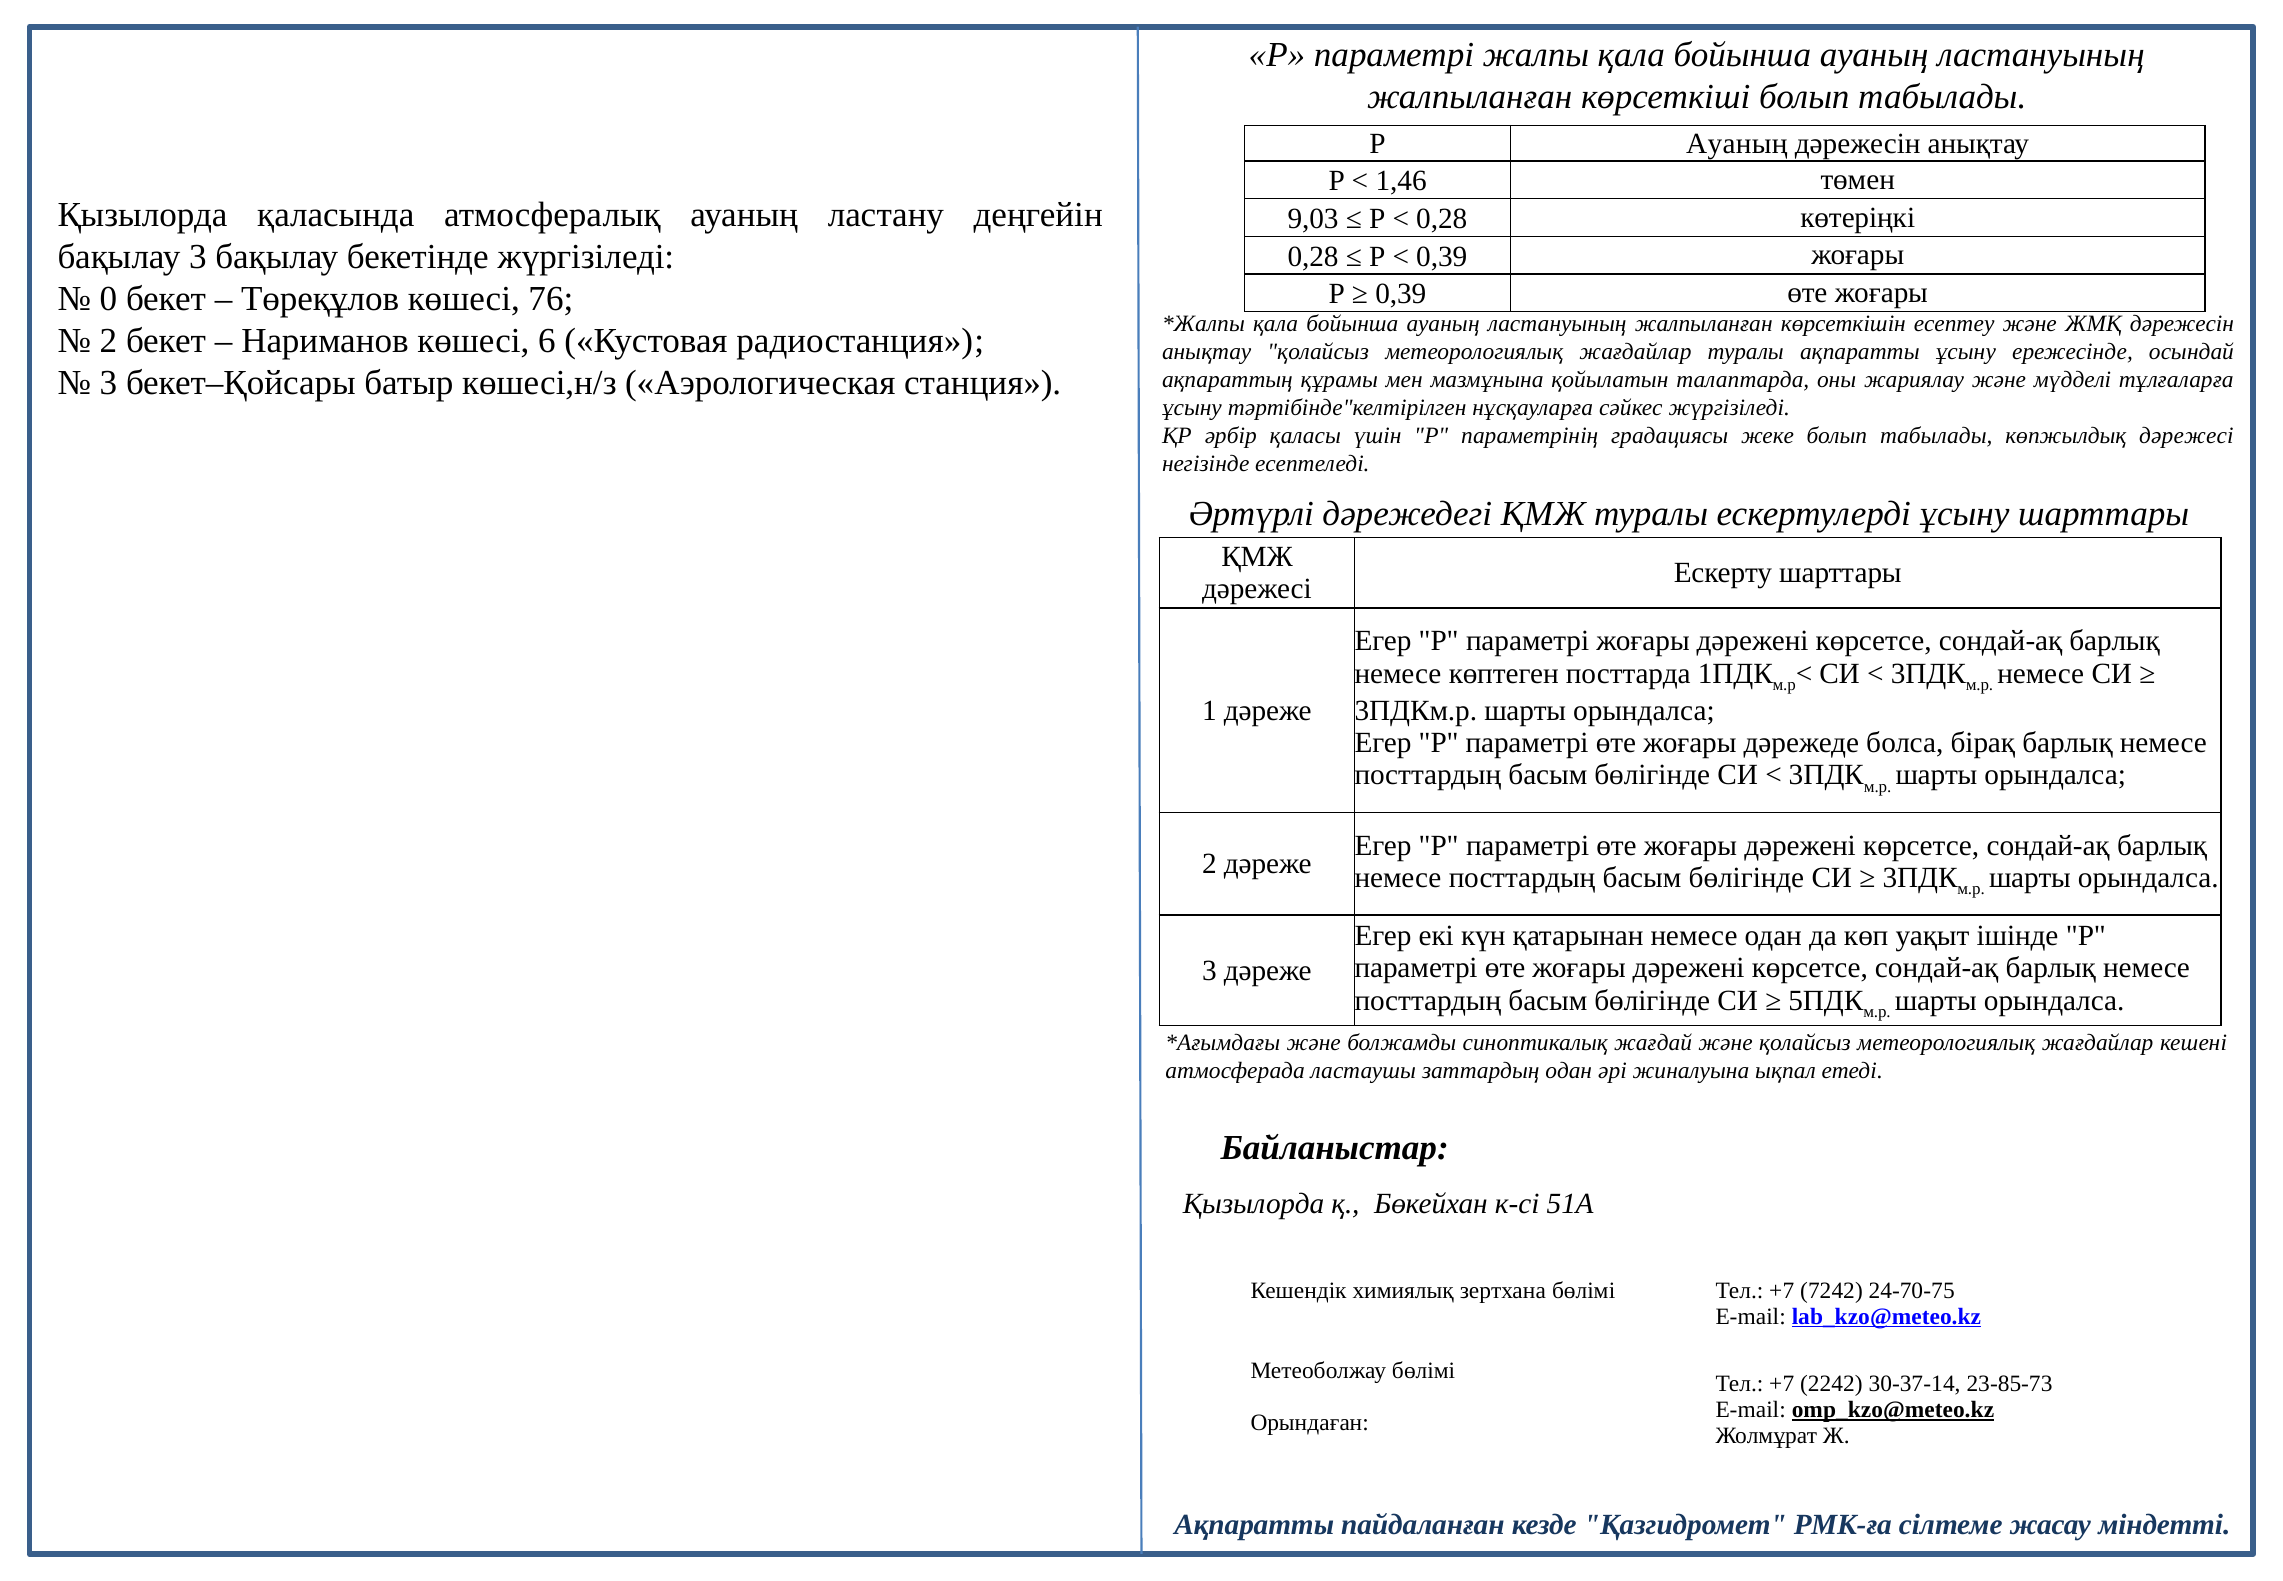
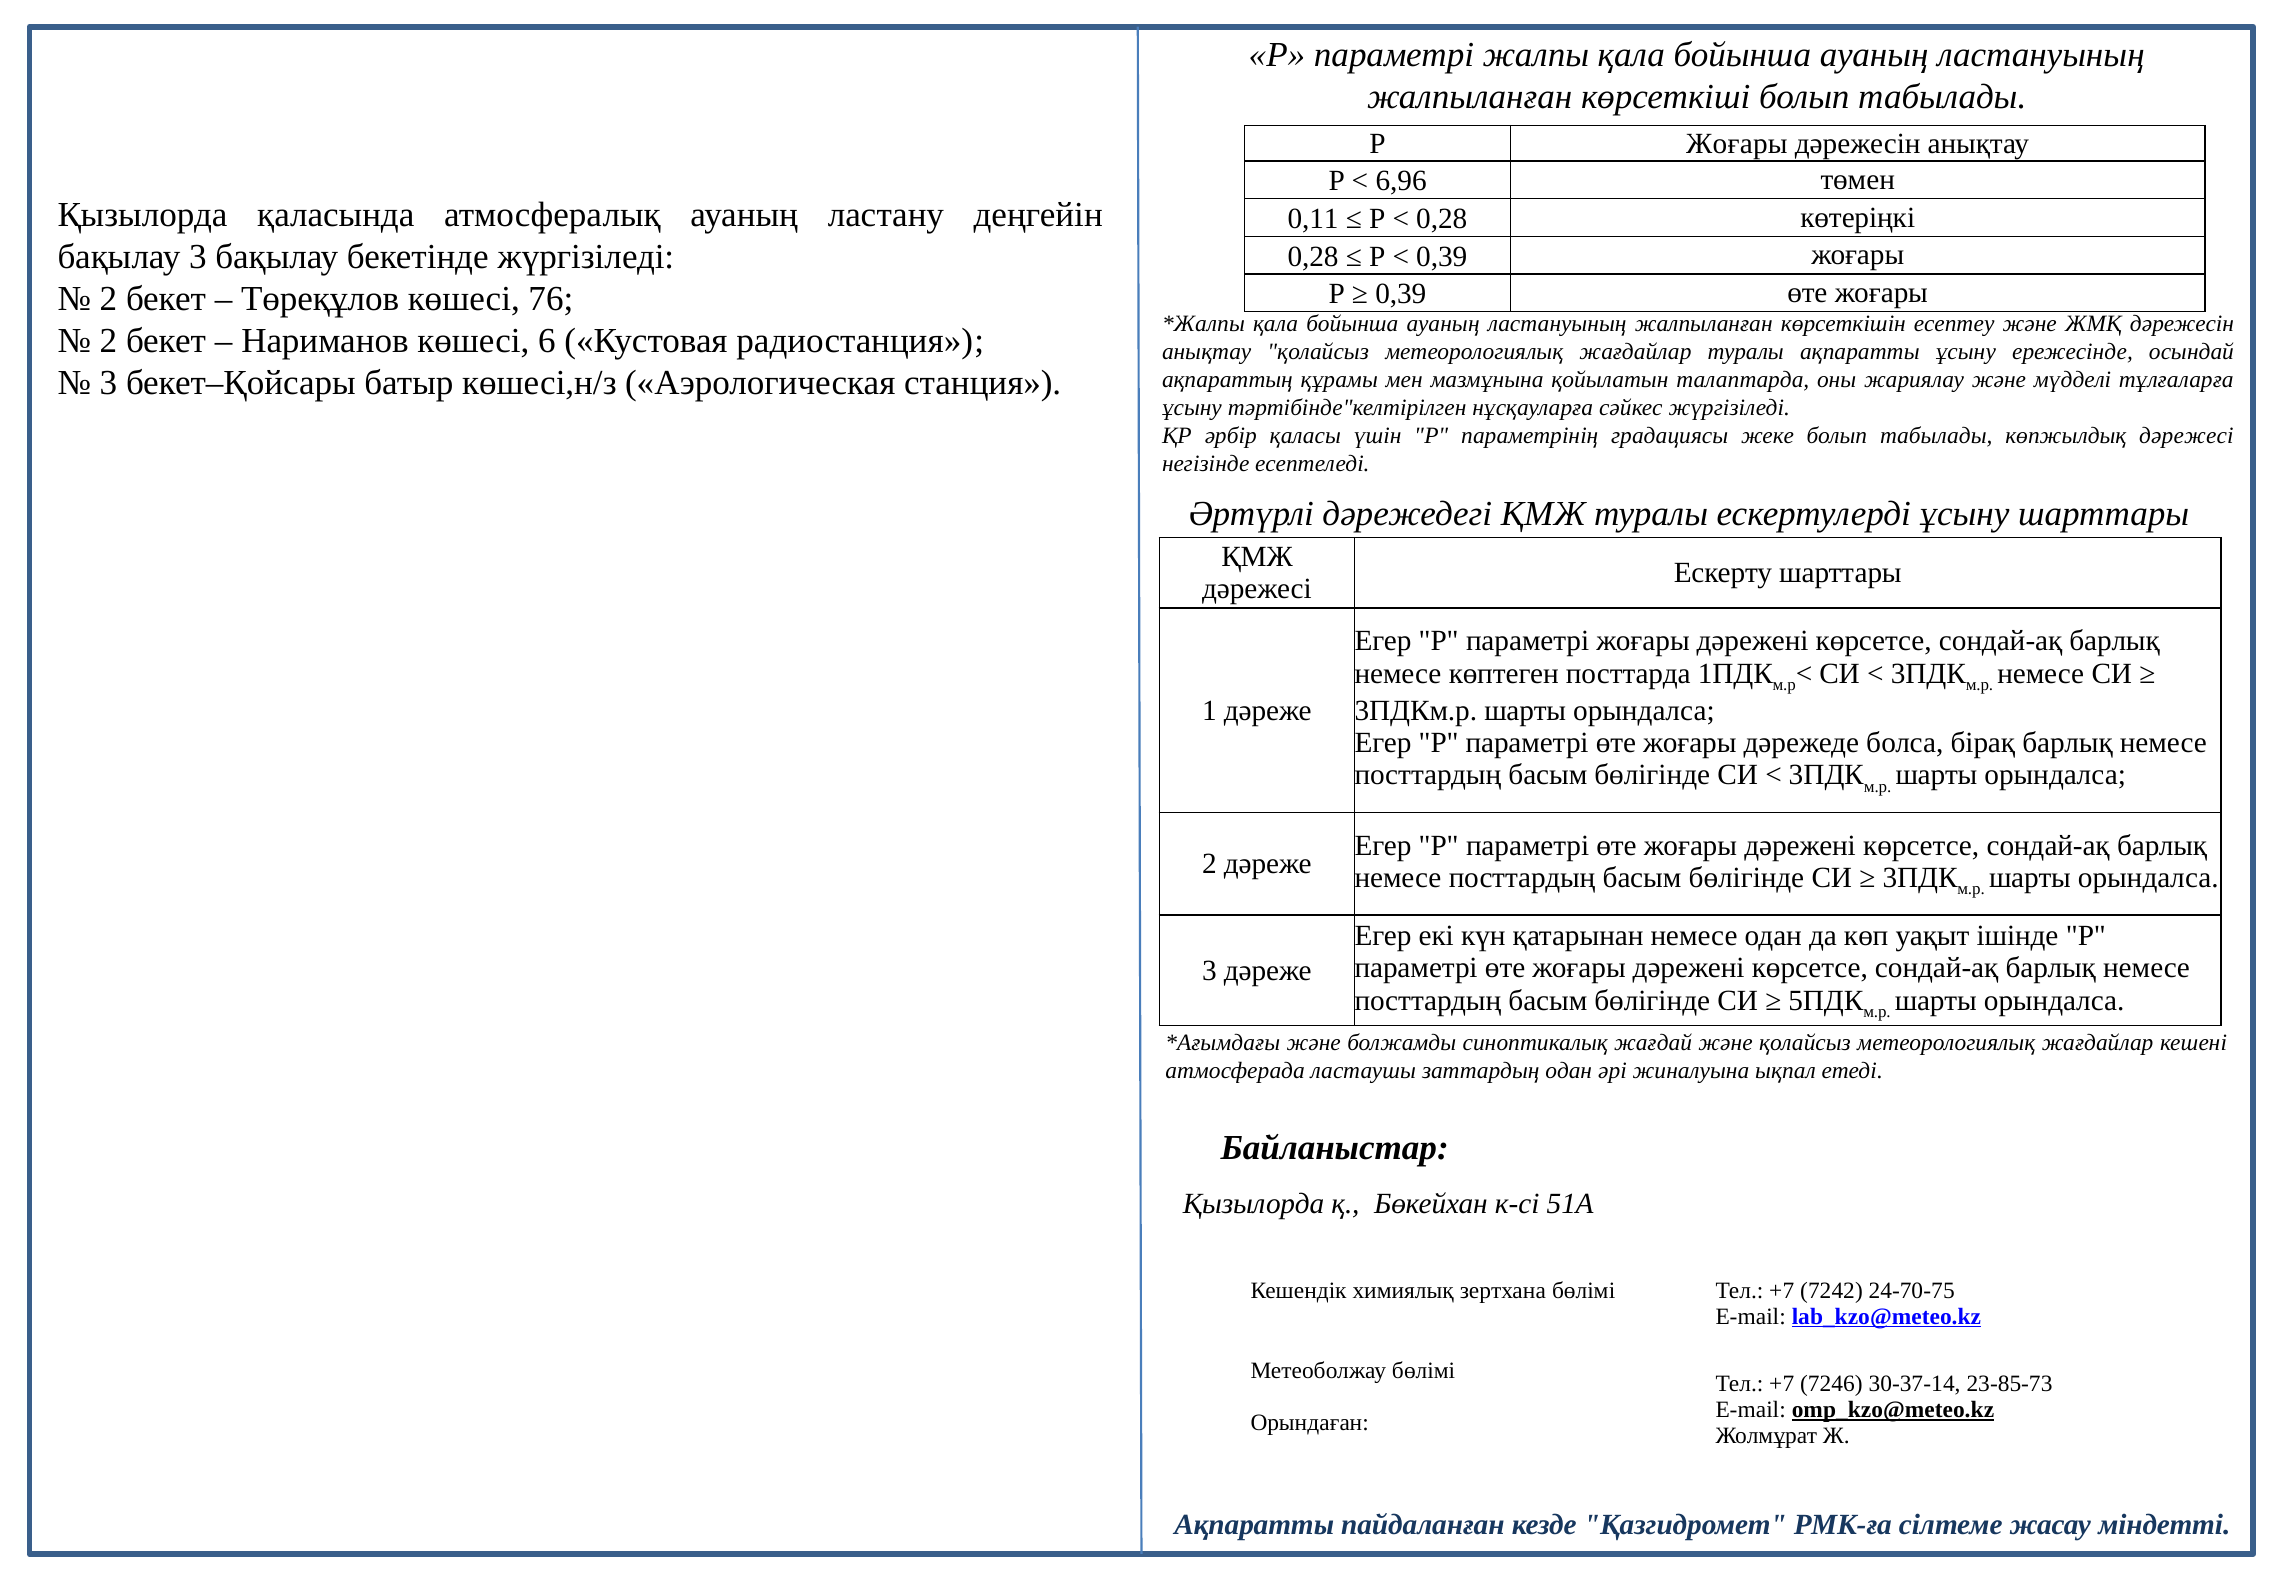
Р Ауаның: Ауаның -> Жоғары
1,46: 1,46 -> 6,96
9,03: 9,03 -> 0,11
0 at (108, 299): 0 -> 2
2242: 2242 -> 7246
